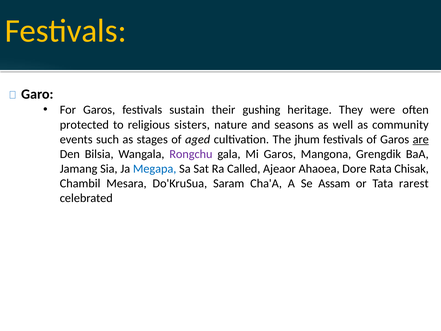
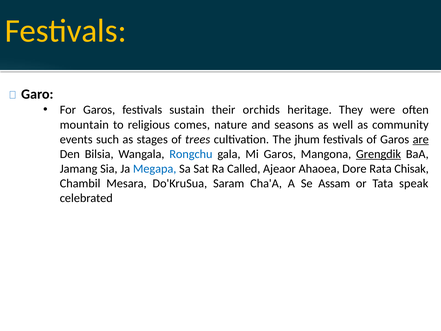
gushing: gushing -> orchids
protected: protected -> mountain
sisters: sisters -> comes
aged: aged -> trees
Rongchu colour: purple -> blue
Grengdik underline: none -> present
rarest: rarest -> speak
